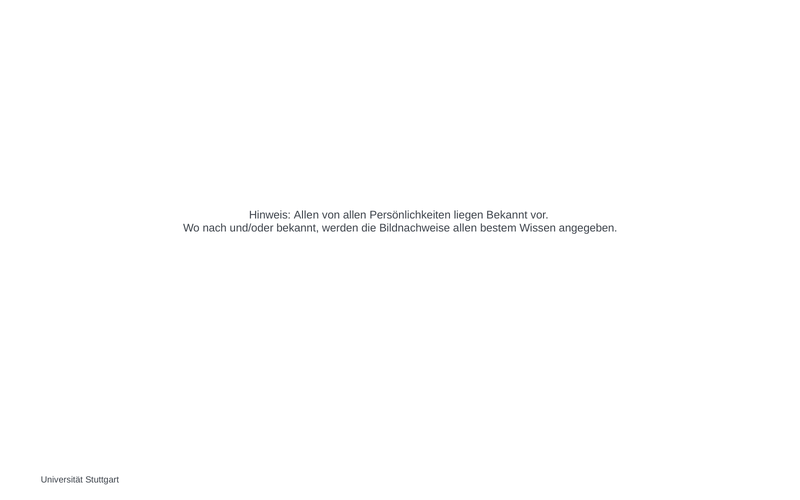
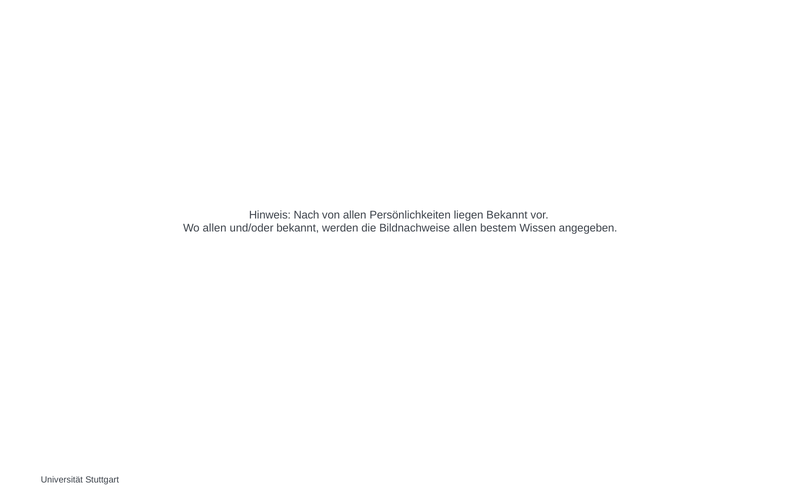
Hinweis Allen: Allen -> Nach
Wo nach: nach -> allen
